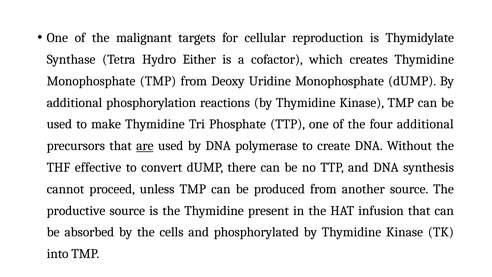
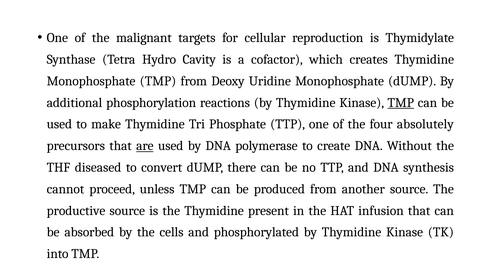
Either: Either -> Cavity
TMP at (401, 103) underline: none -> present
four additional: additional -> absolutely
effective: effective -> diseased
